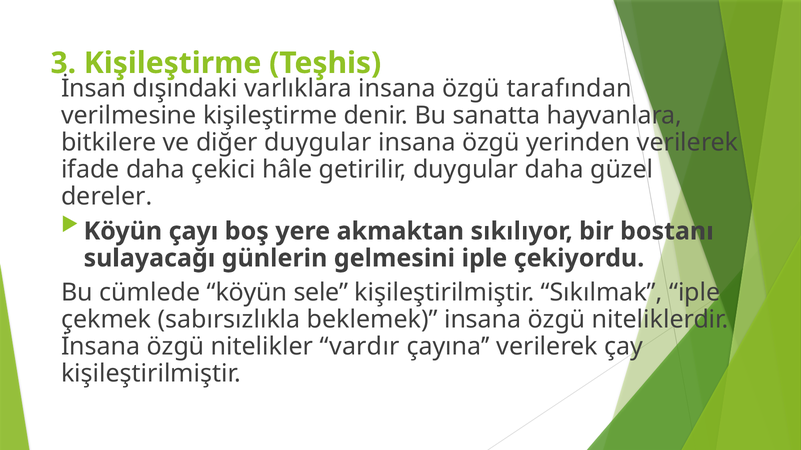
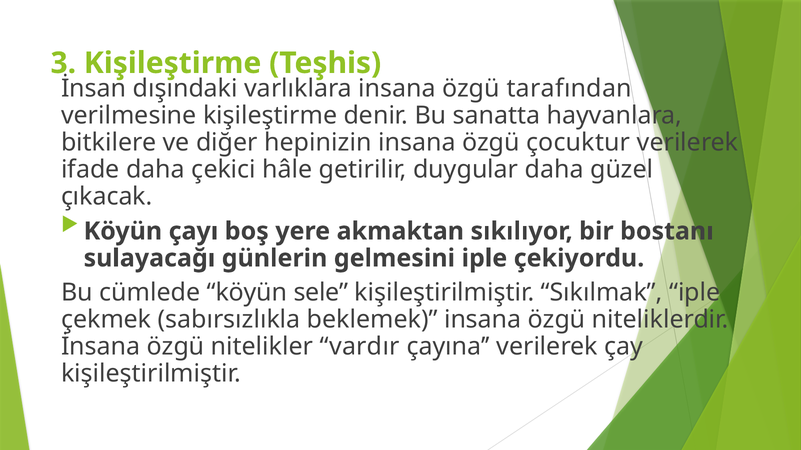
diğer duygular: duygular -> hepinizin
yerinden: yerinden -> çocuktur
dereler: dereler -> çıkacak
